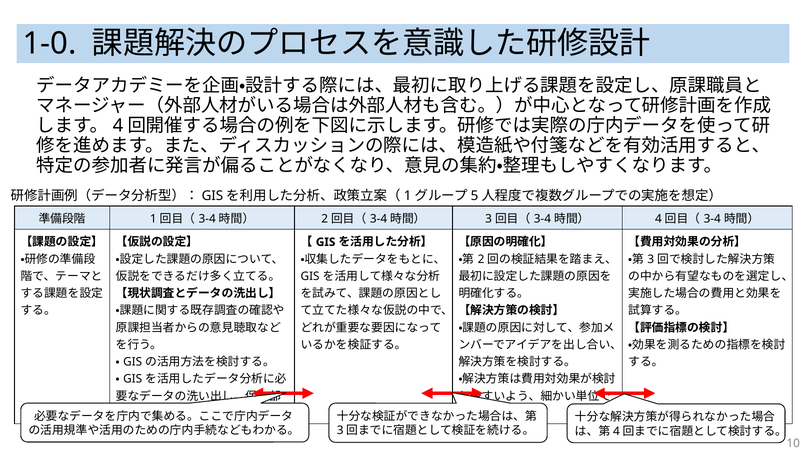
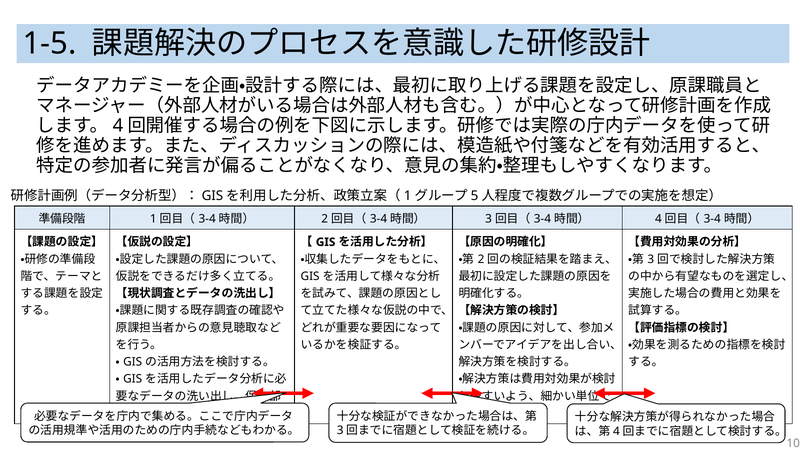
1-0: 1-0 -> 1-5
